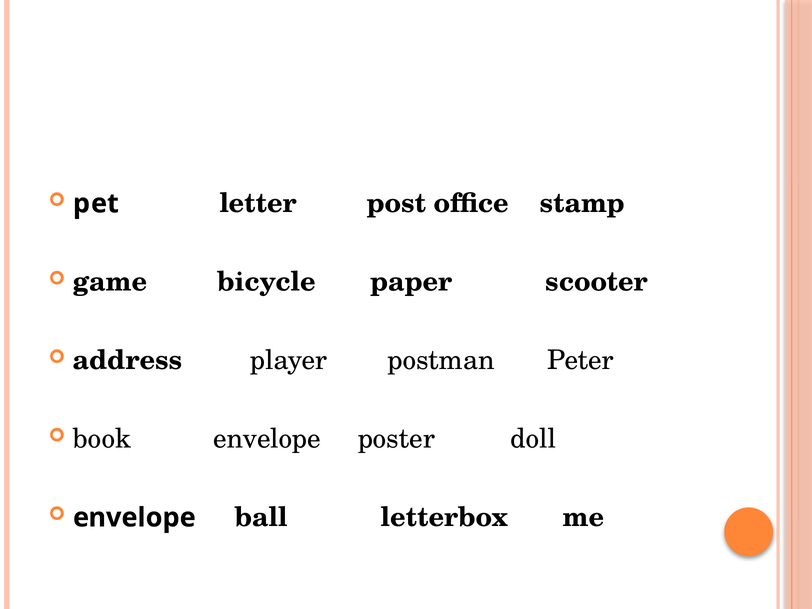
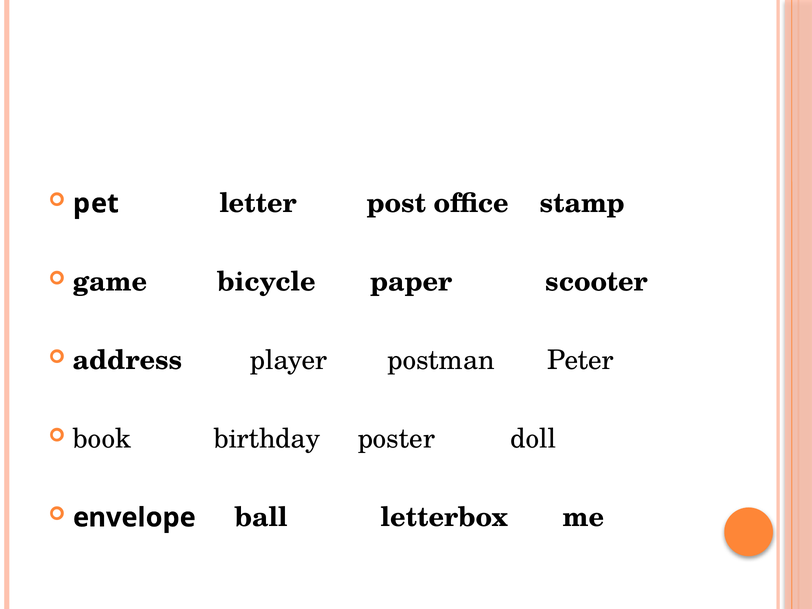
book envelope: envelope -> birthday
